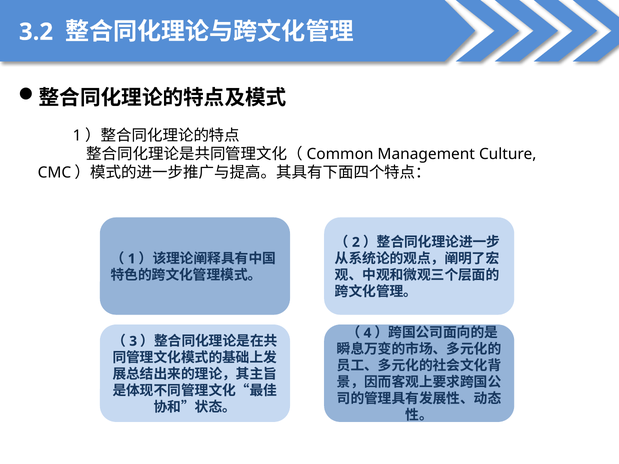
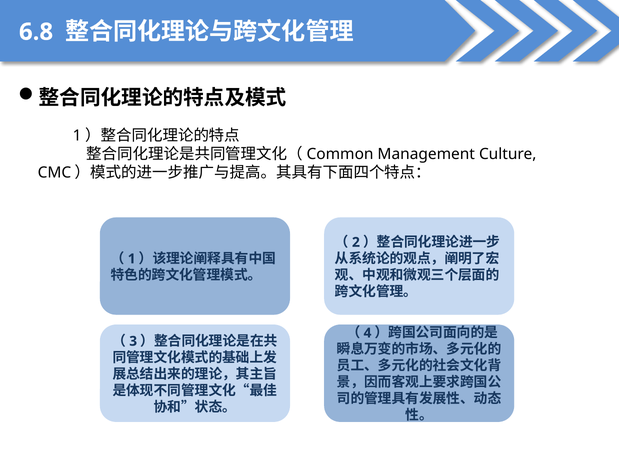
3.2: 3.2 -> 6.8
